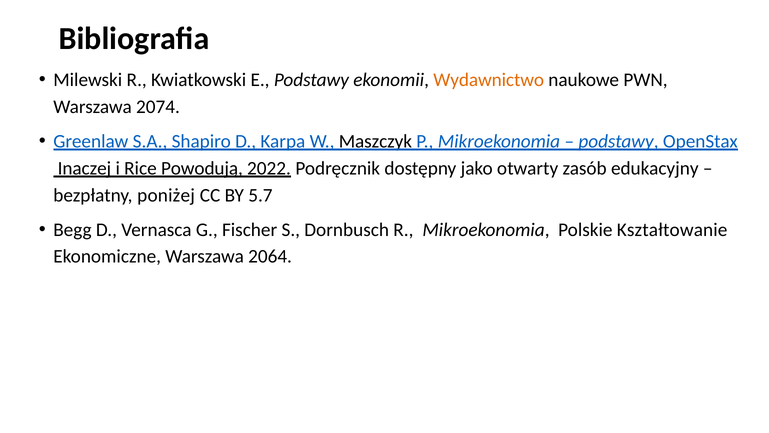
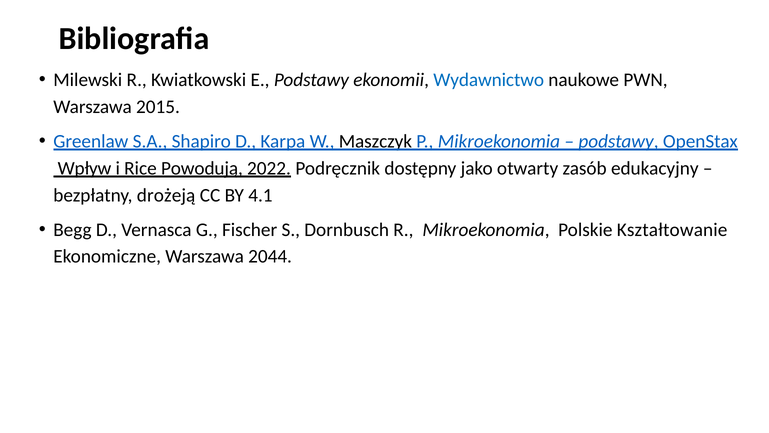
Wydawnictwo colour: orange -> blue
2074: 2074 -> 2015
Inaczej: Inaczej -> Wpływ
poniżej: poniżej -> drożeją
5.7: 5.7 -> 4.1
2064: 2064 -> 2044
